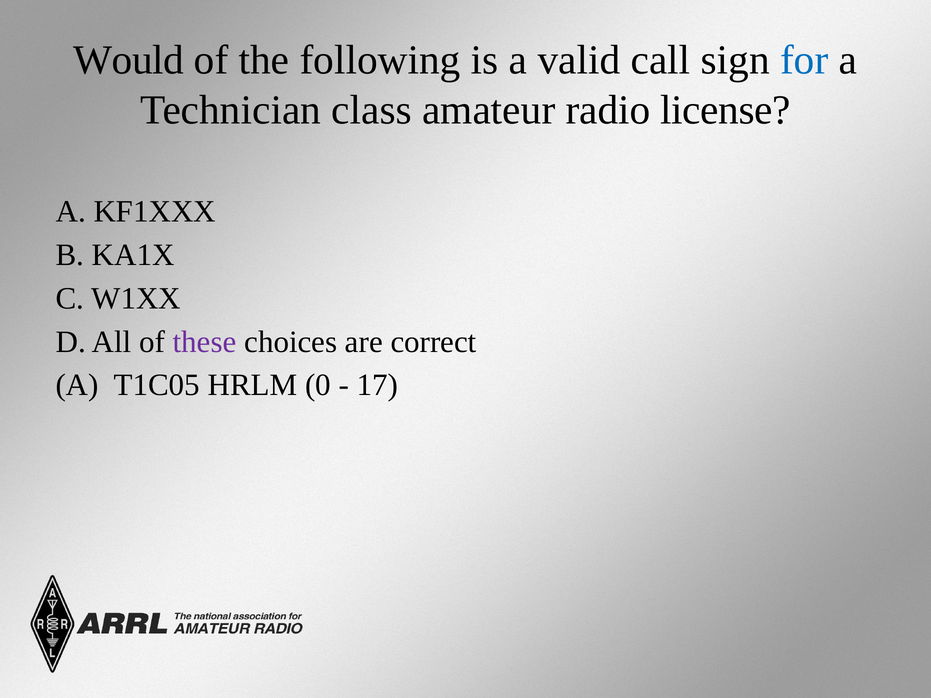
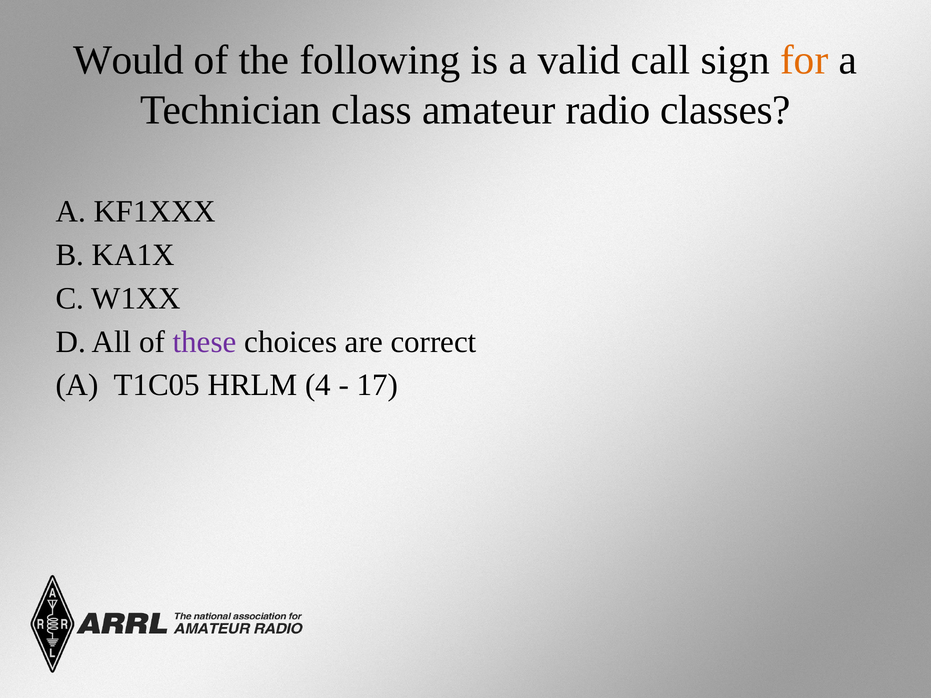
for colour: blue -> orange
license: license -> classes
0: 0 -> 4
